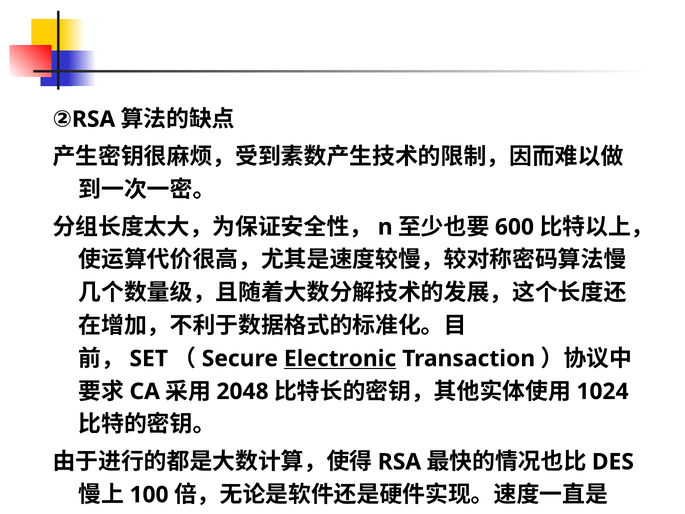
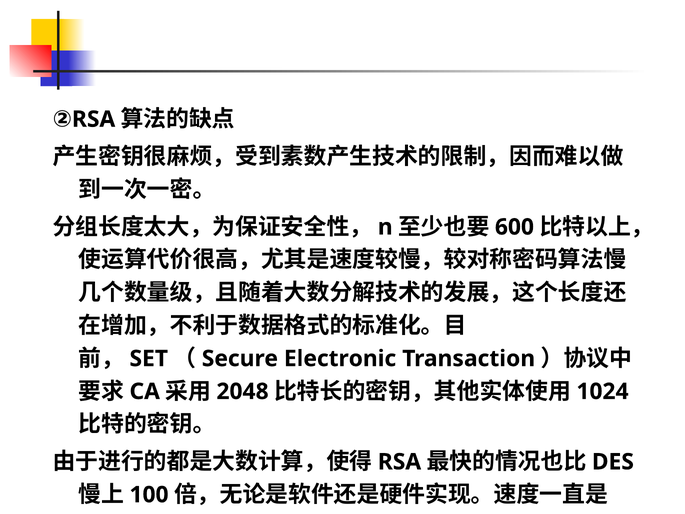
Electronic underline: present -> none
